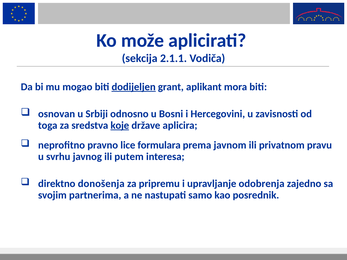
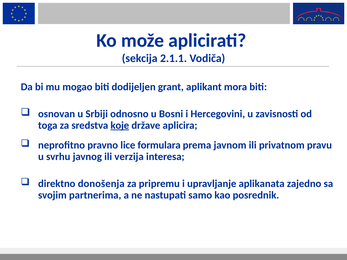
dodijeljen underline: present -> none
putem: putem -> verzija
odobrenja: odobrenja -> aplikanata
